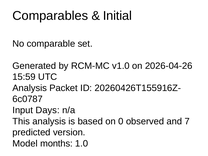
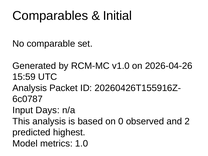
7: 7 -> 2
version: version -> highest
months: months -> metrics
